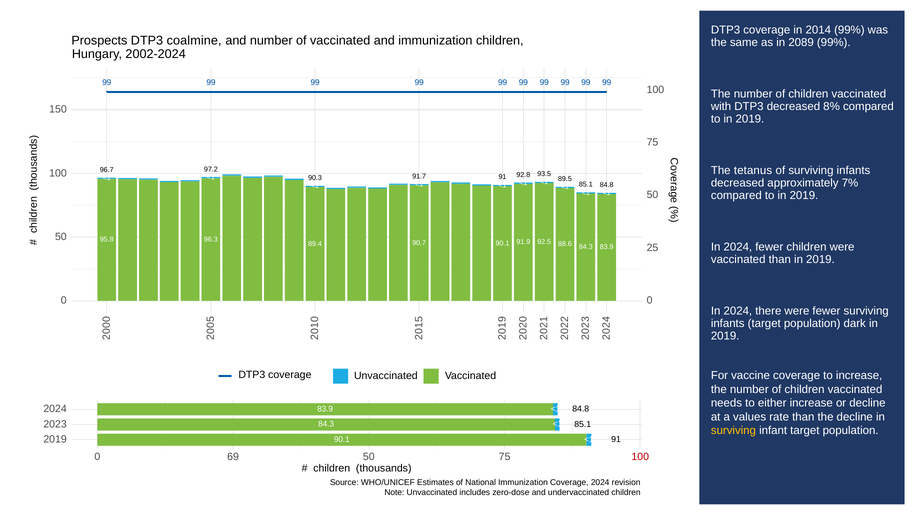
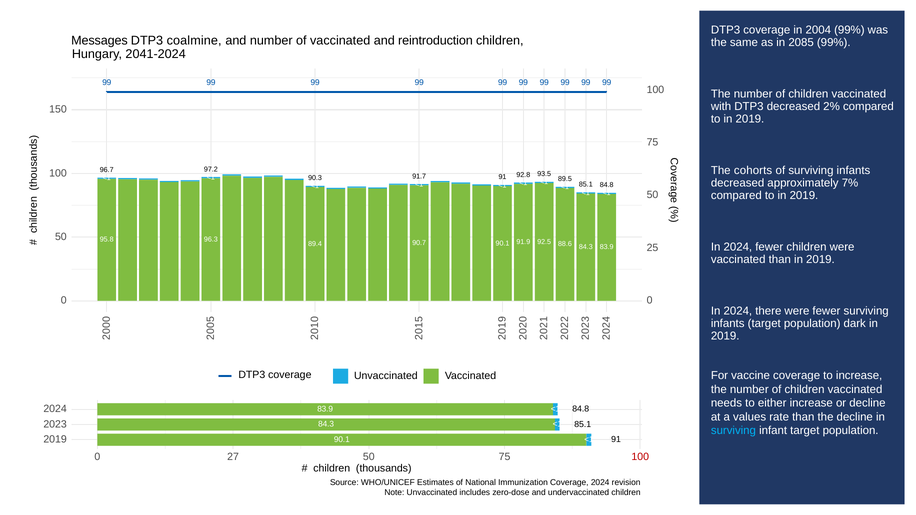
2014: 2014 -> 2004
Prospects: Prospects -> Messages
and immunization: immunization -> reintroduction
2089: 2089 -> 2085
2002-2024: 2002-2024 -> 2041-2024
8%: 8% -> 2%
tetanus: tetanus -> cohorts
surviving at (733, 431) colour: yellow -> light blue
69: 69 -> 27
